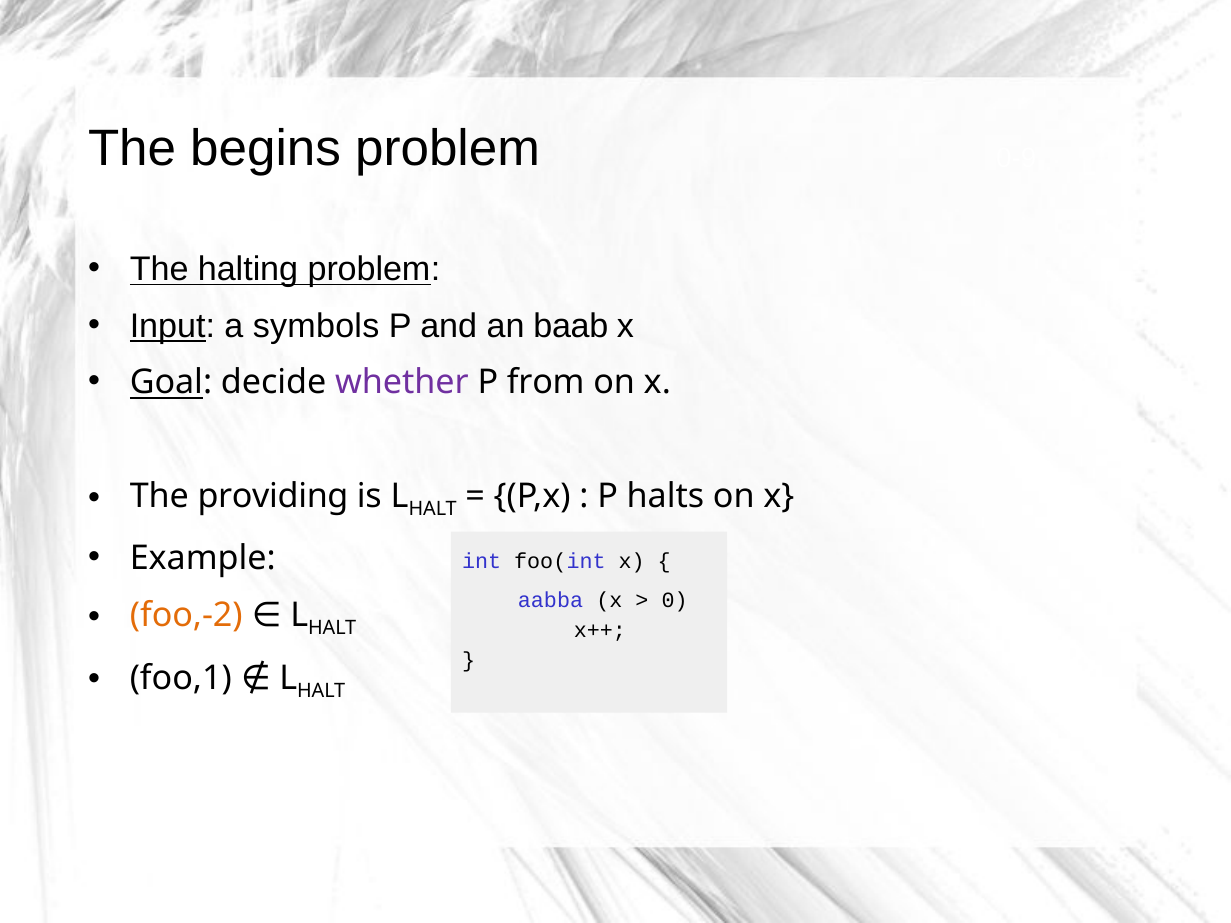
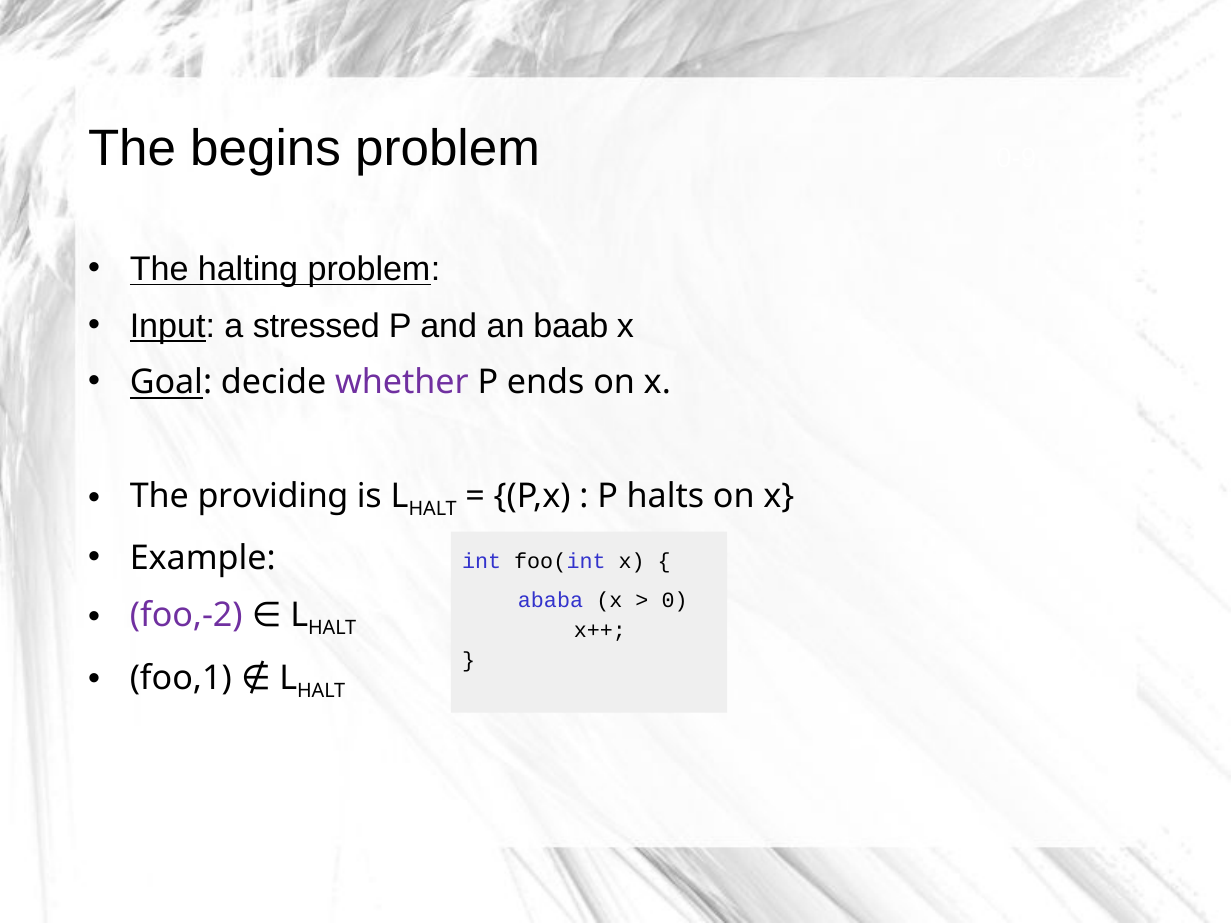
symbols: symbols -> stressed
from: from -> ends
aabba: aabba -> ababa
foo,-2 colour: orange -> purple
